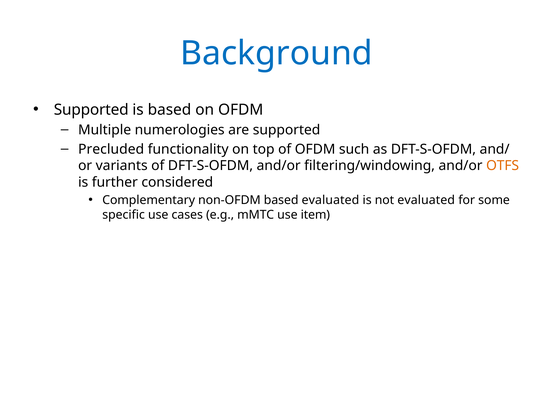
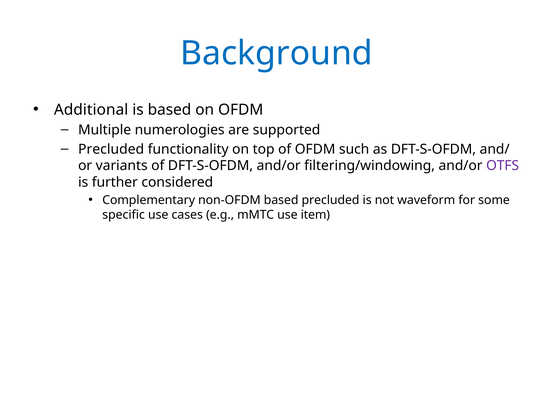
Supported at (91, 110): Supported -> Additional
OTFS colour: orange -> purple
based evaluated: evaluated -> precluded
not evaluated: evaluated -> waveform
